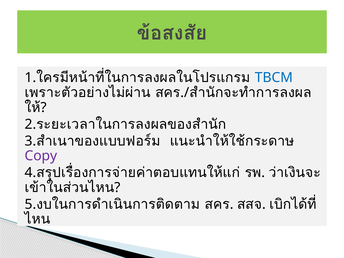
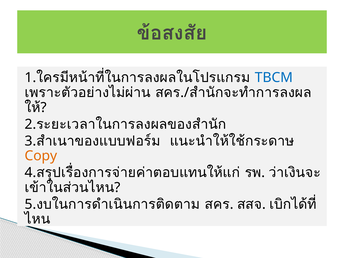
Copy colour: purple -> orange
